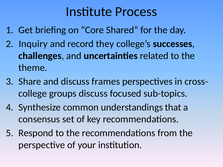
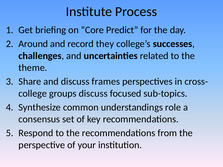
Shared: Shared -> Predict
Inquiry: Inquiry -> Around
that: that -> role
